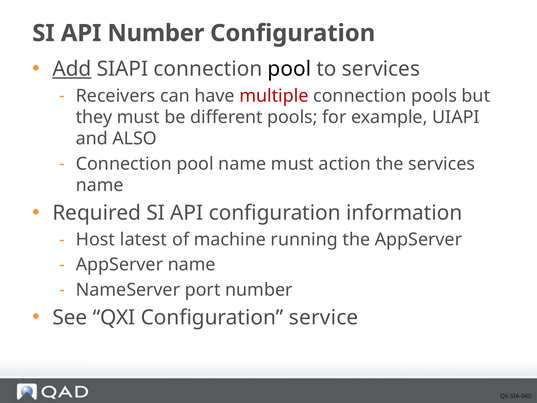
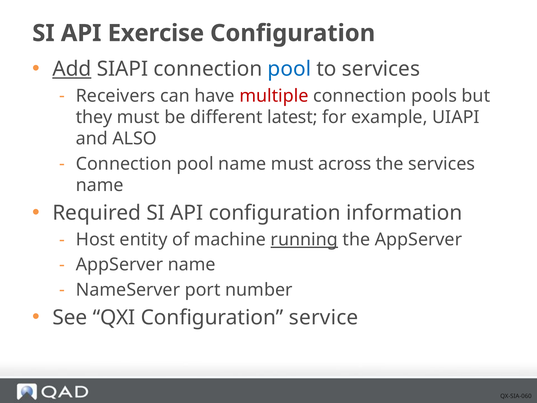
API Number: Number -> Exercise
pool at (289, 69) colour: black -> blue
different pools: pools -> latest
action: action -> across
latest: latest -> entity
running underline: none -> present
